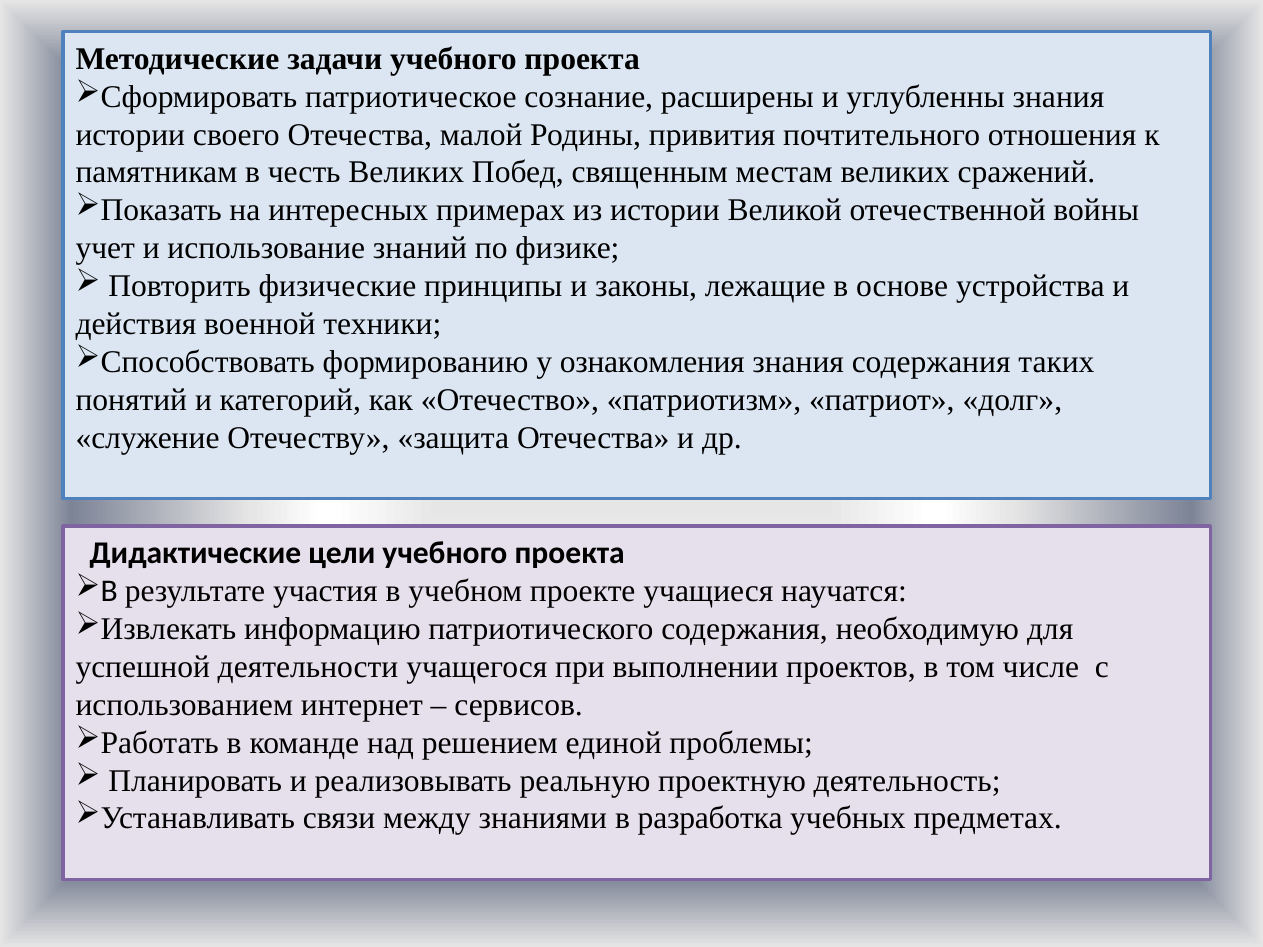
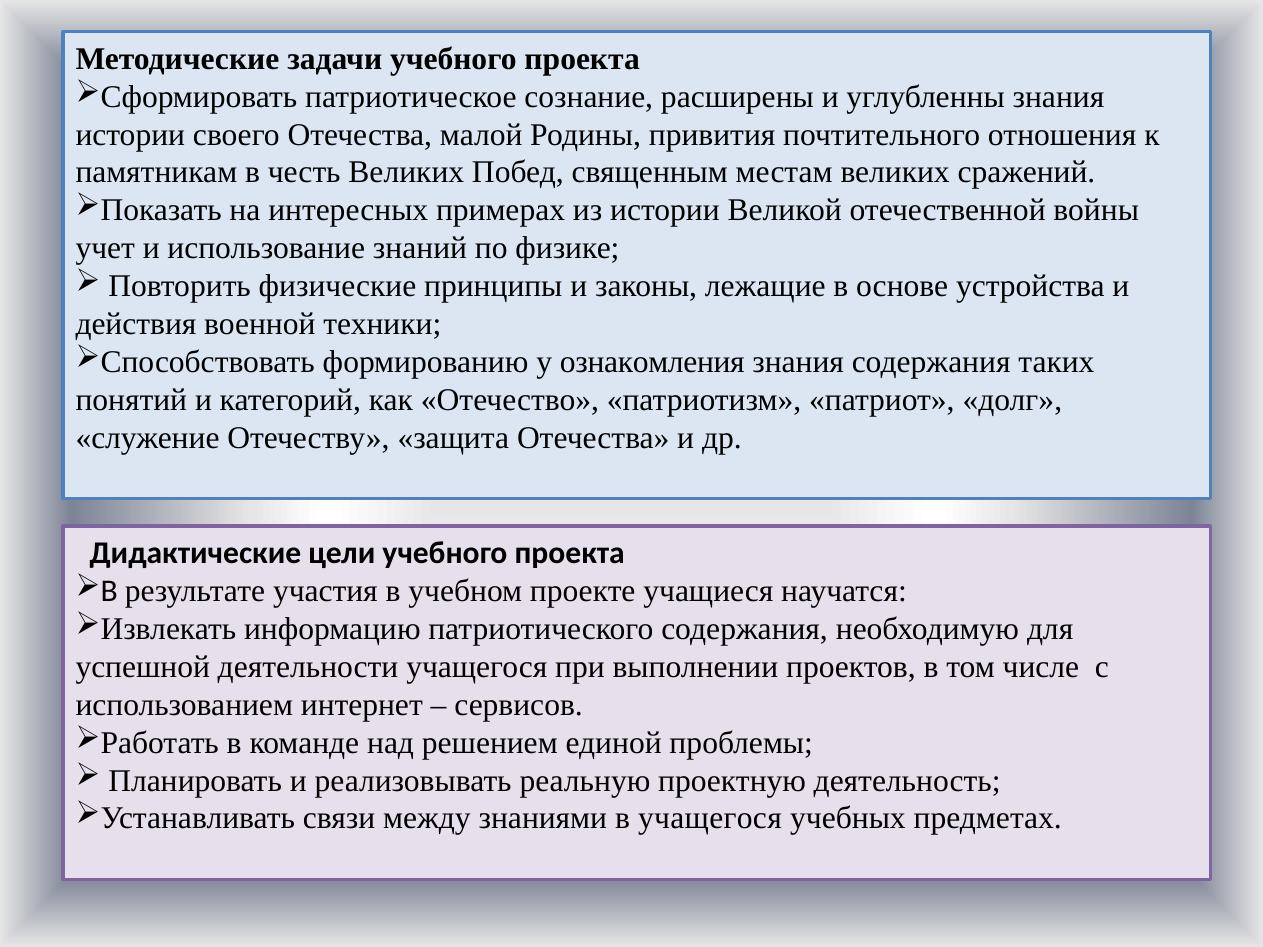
в разработка: разработка -> учащегося
